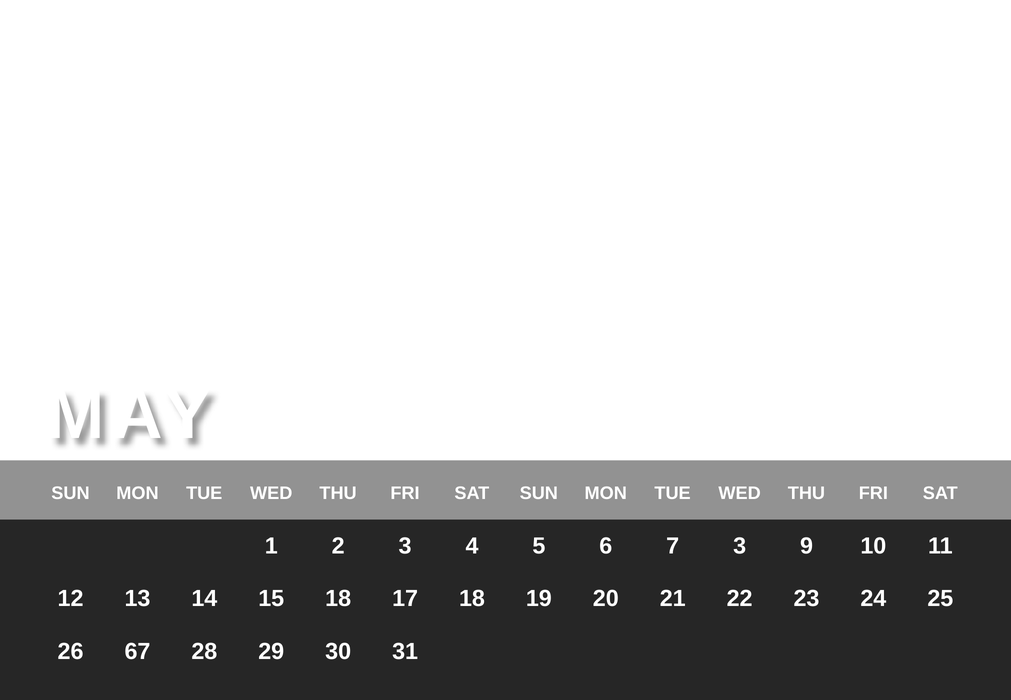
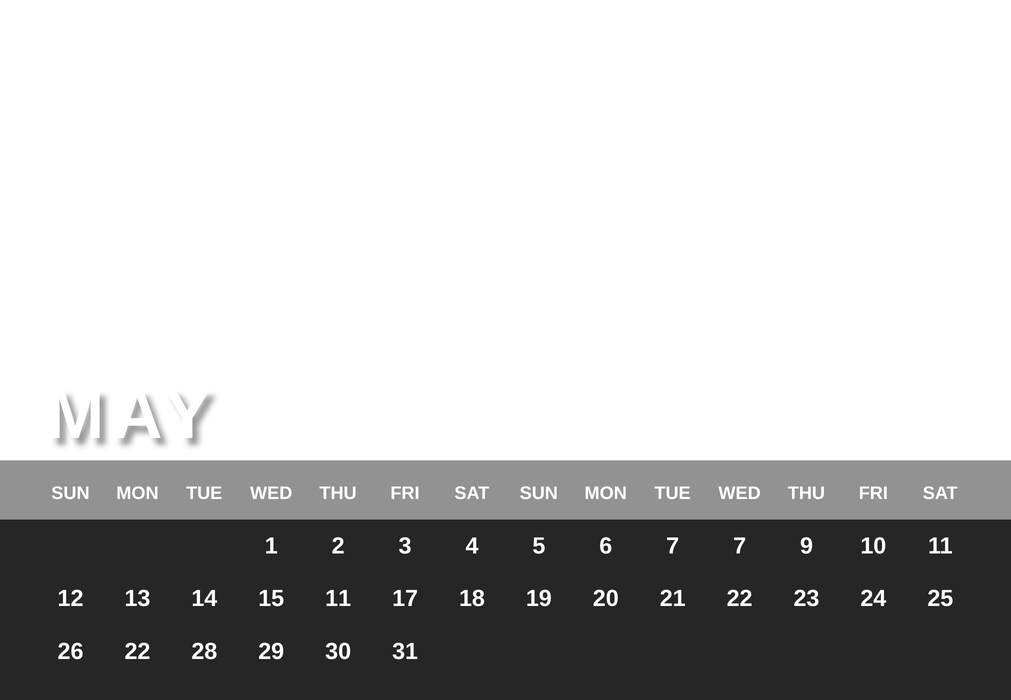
7 3: 3 -> 7
15 18: 18 -> 11
26 67: 67 -> 22
